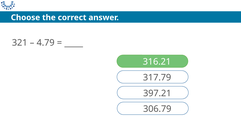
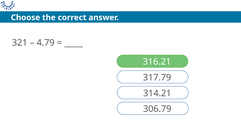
397.21: 397.21 -> 314.21
